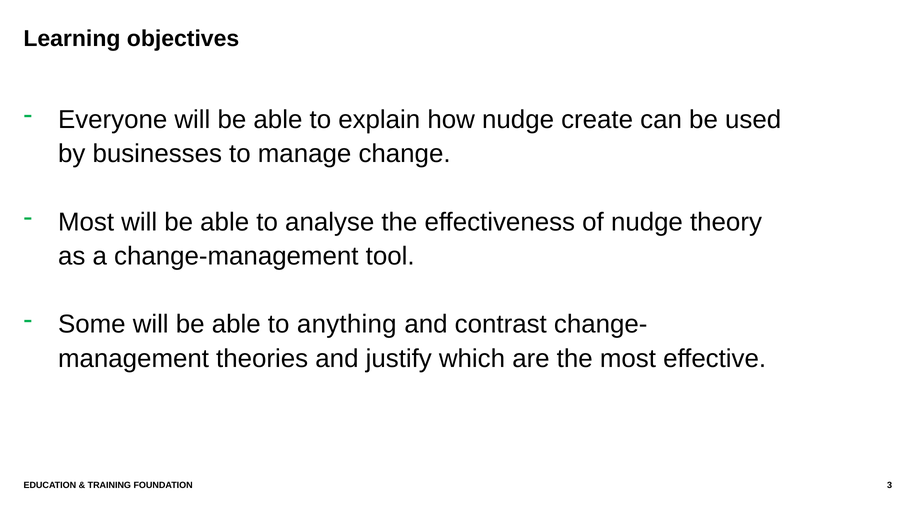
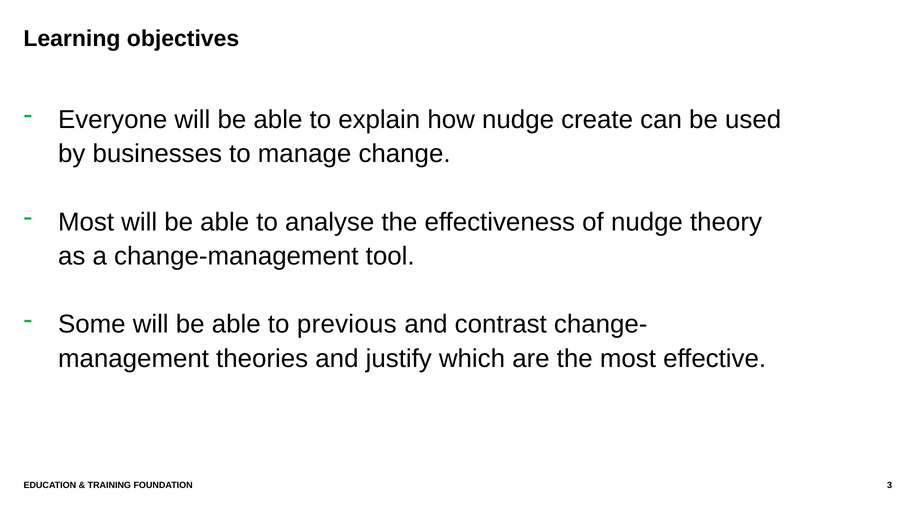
anything: anything -> previous
